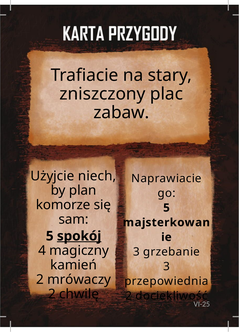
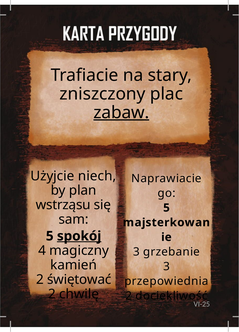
zabaw underline: none -> present
komorze: komorze -> wstrząsu
mrówaczy: mrówaczy -> świętować
